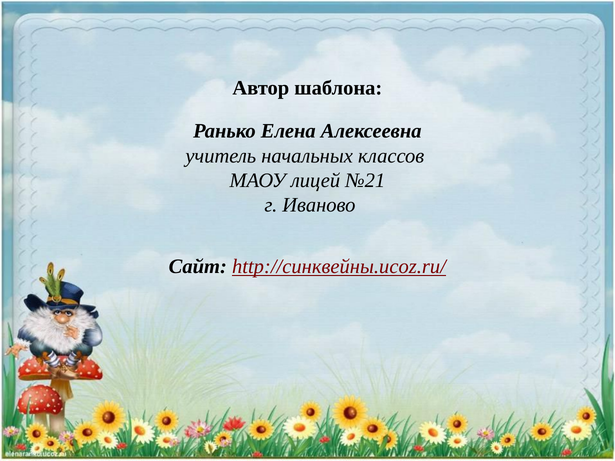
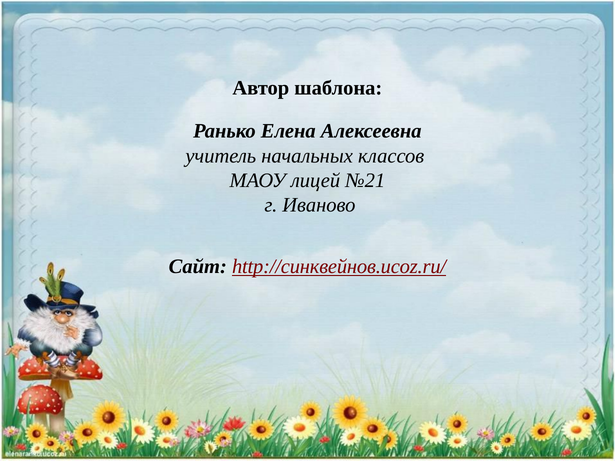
http://синквейны.ucoz.ru/: http://синквейны.ucoz.ru/ -> http://синквейнов.ucoz.ru/
